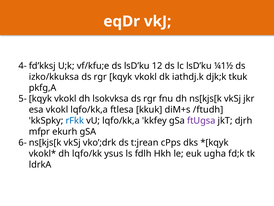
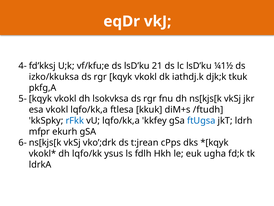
12: 12 -> 21
ftUgsa colour: purple -> blue
djrh: djrh -> ldrh
